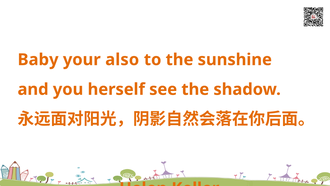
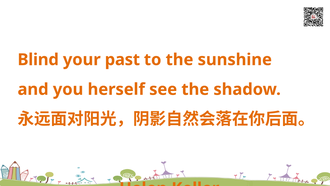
Baby: Baby -> Blind
also: also -> past
